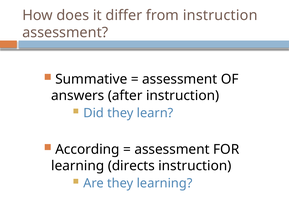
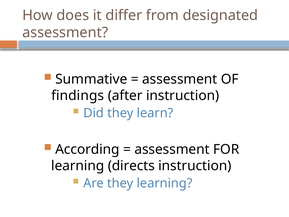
from instruction: instruction -> designated
answers: answers -> findings
